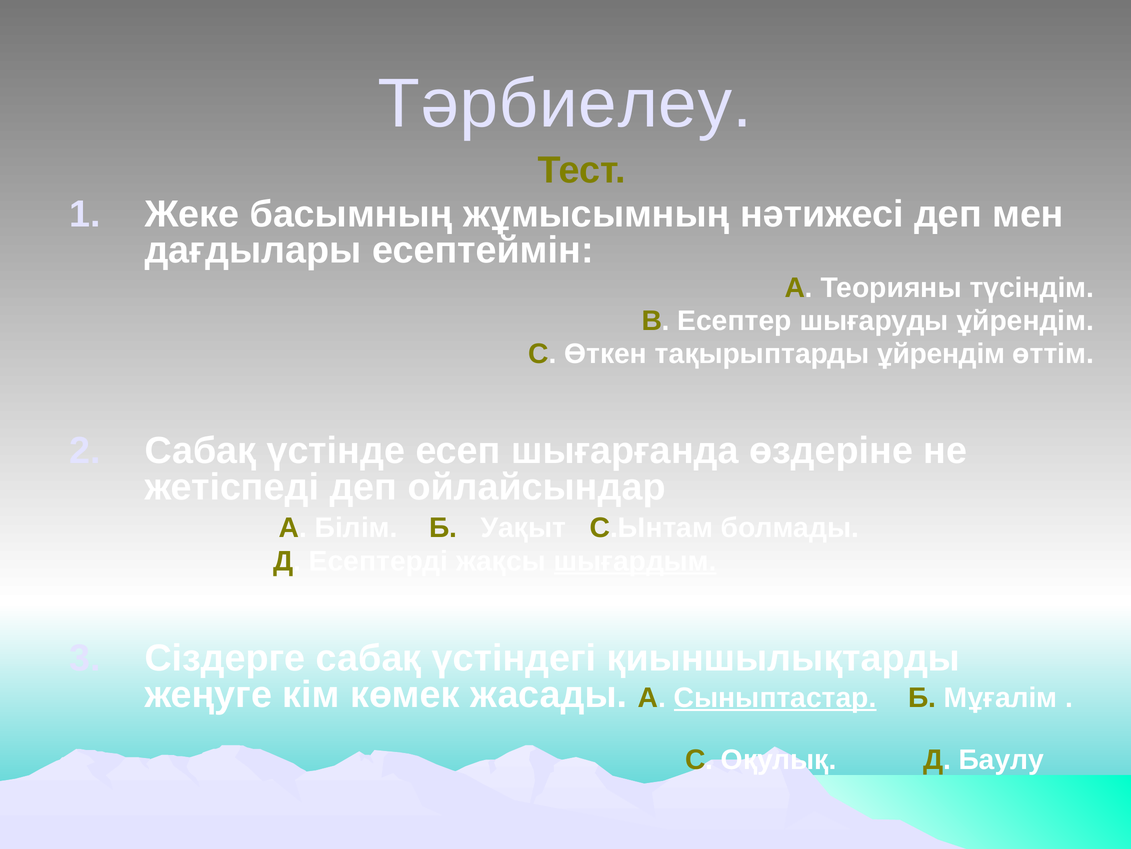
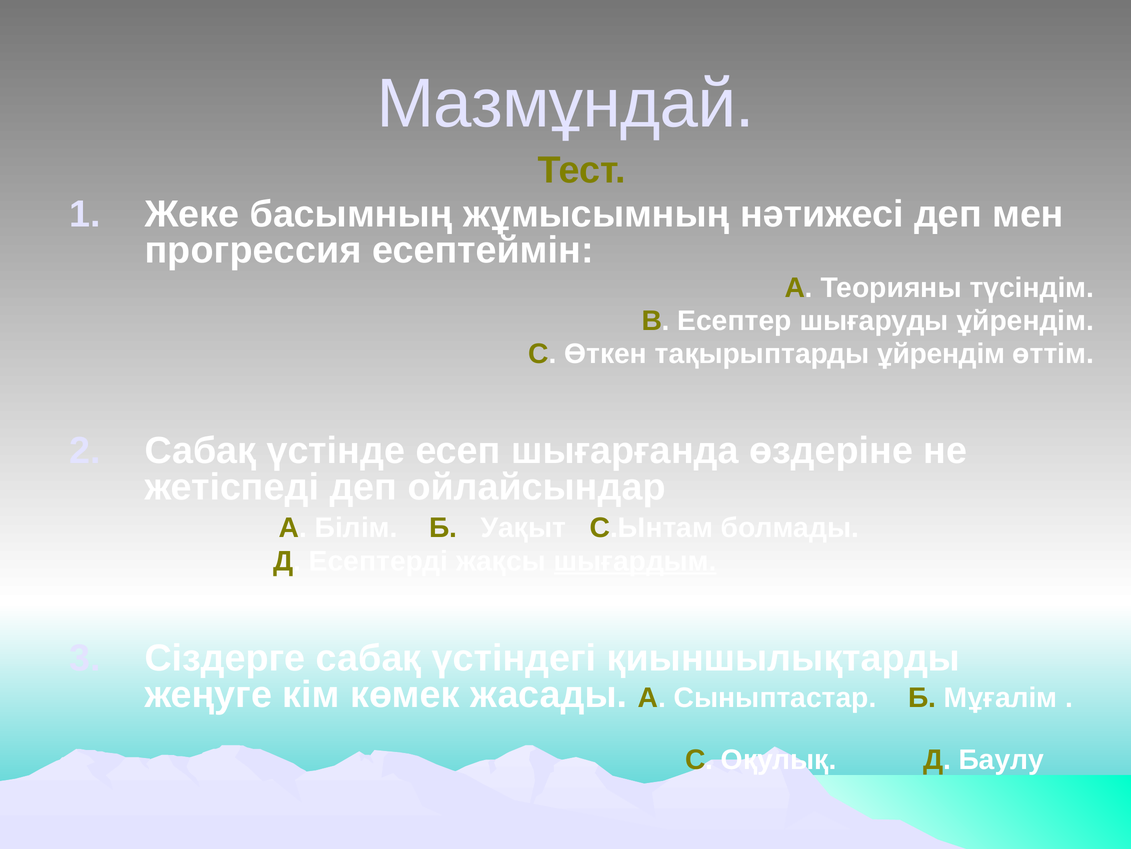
Тәрбиелеу: Тәрбиелеу -> Мазмұндай
дағдылары: дағдылары -> прогрессия
Сыныптастар underline: present -> none
